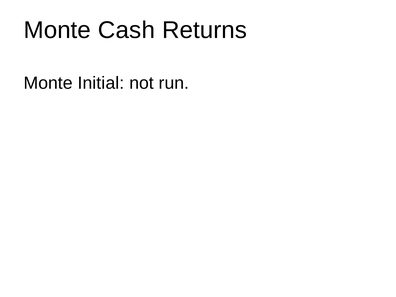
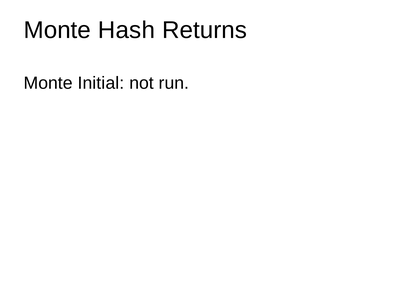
Cash: Cash -> Hash
